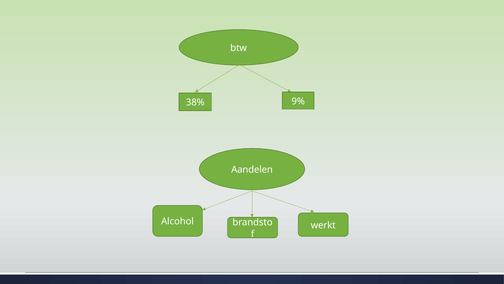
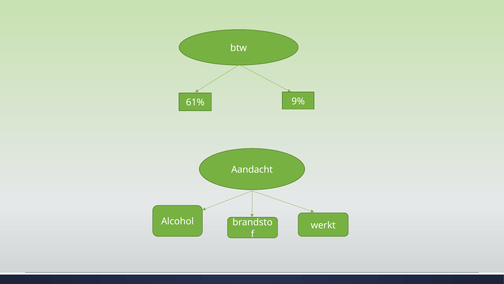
38%: 38% -> 61%
Aandelen: Aandelen -> Aandacht
